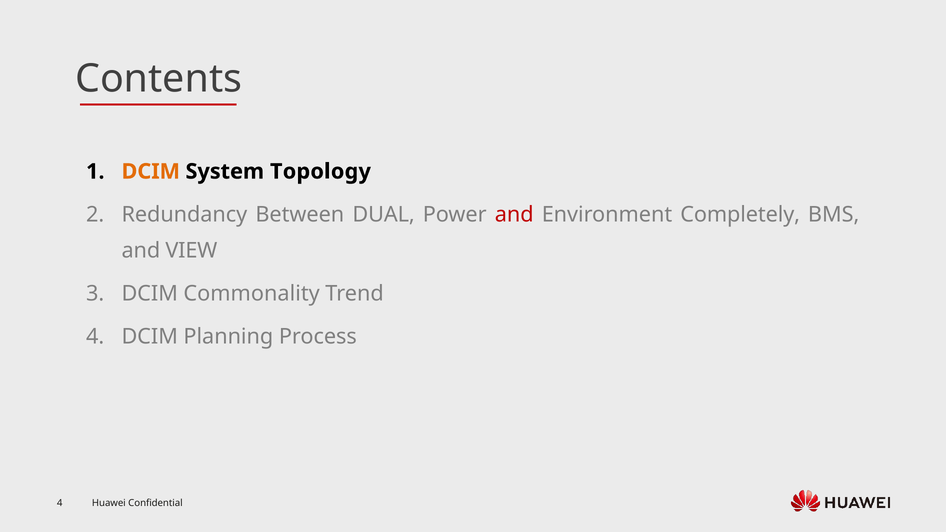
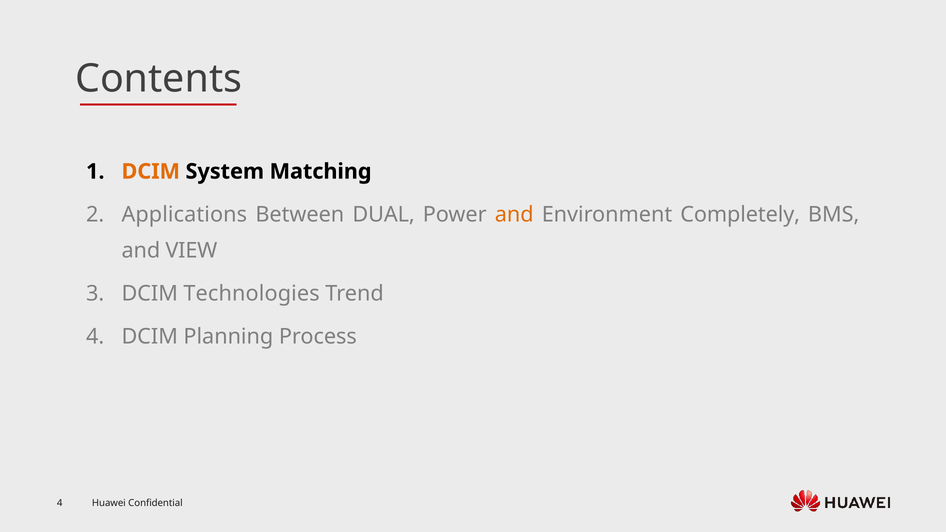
Topology: Topology -> Matching
Redundancy: Redundancy -> Applications
and at (514, 214) colour: red -> orange
Commonality: Commonality -> Technologies
